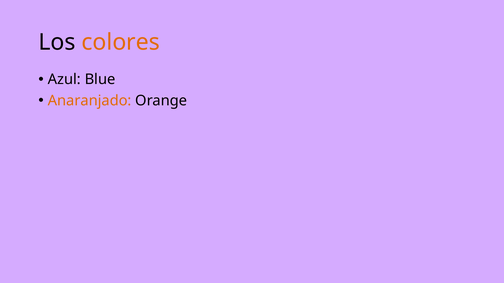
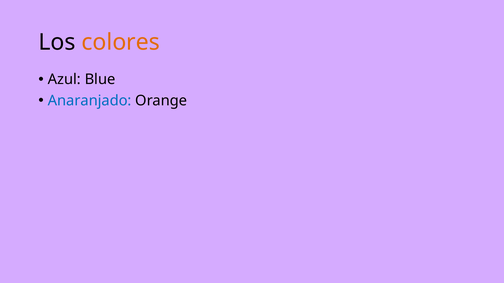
Anaranjado colour: orange -> blue
